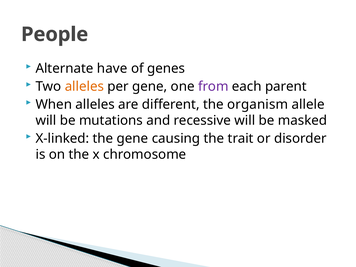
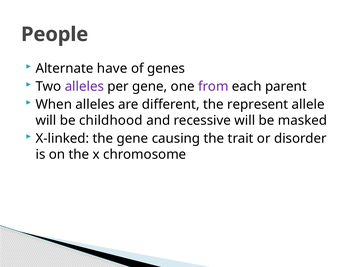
alleles at (84, 86) colour: orange -> purple
organism: organism -> represent
mutations: mutations -> childhood
